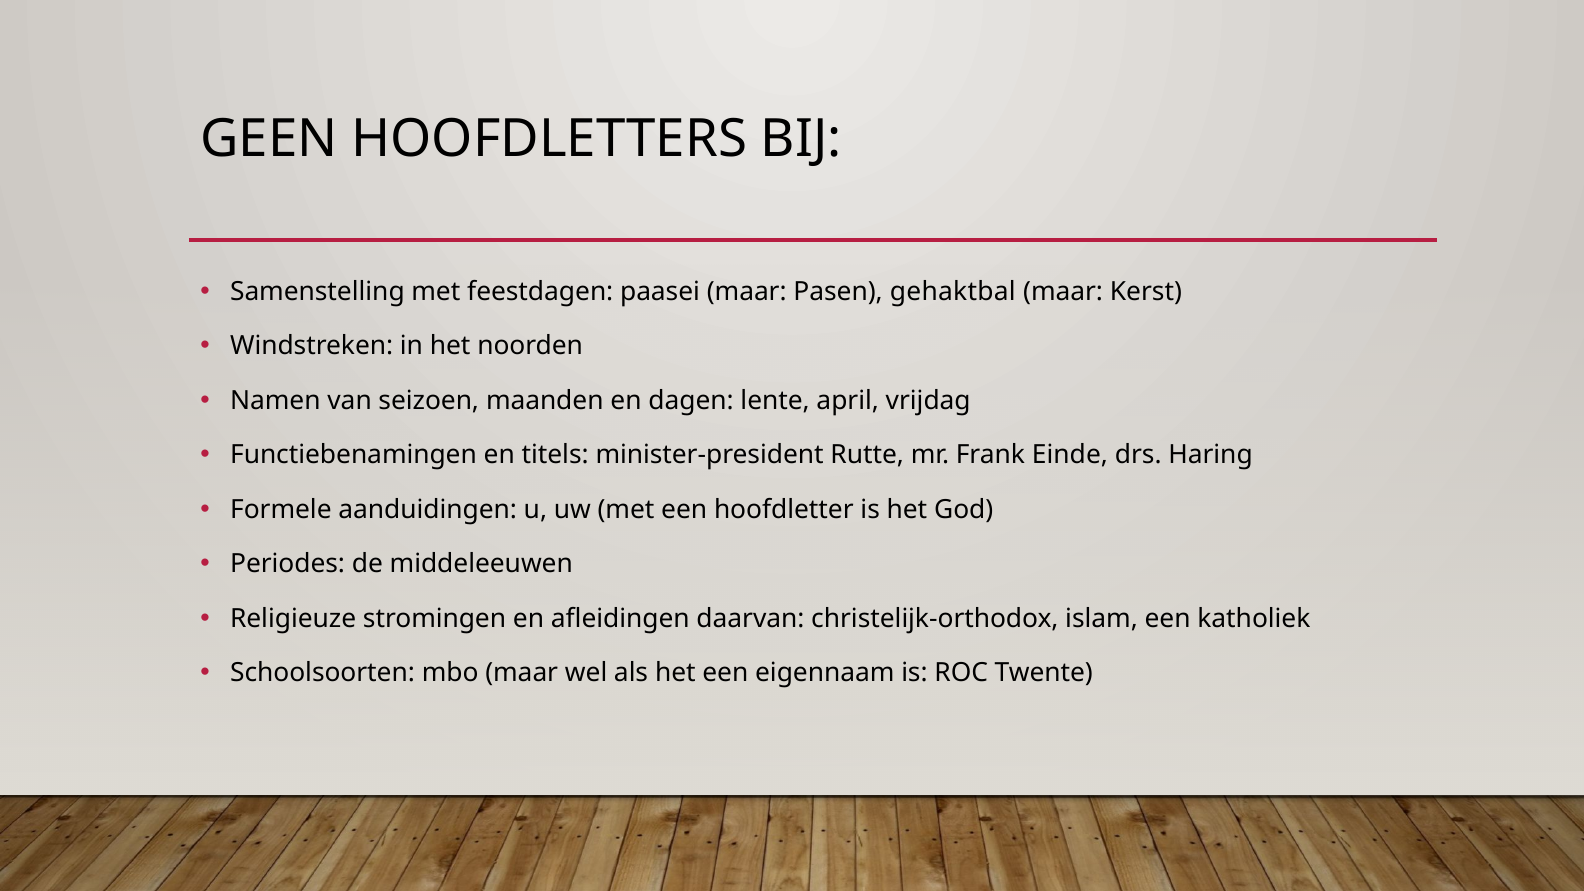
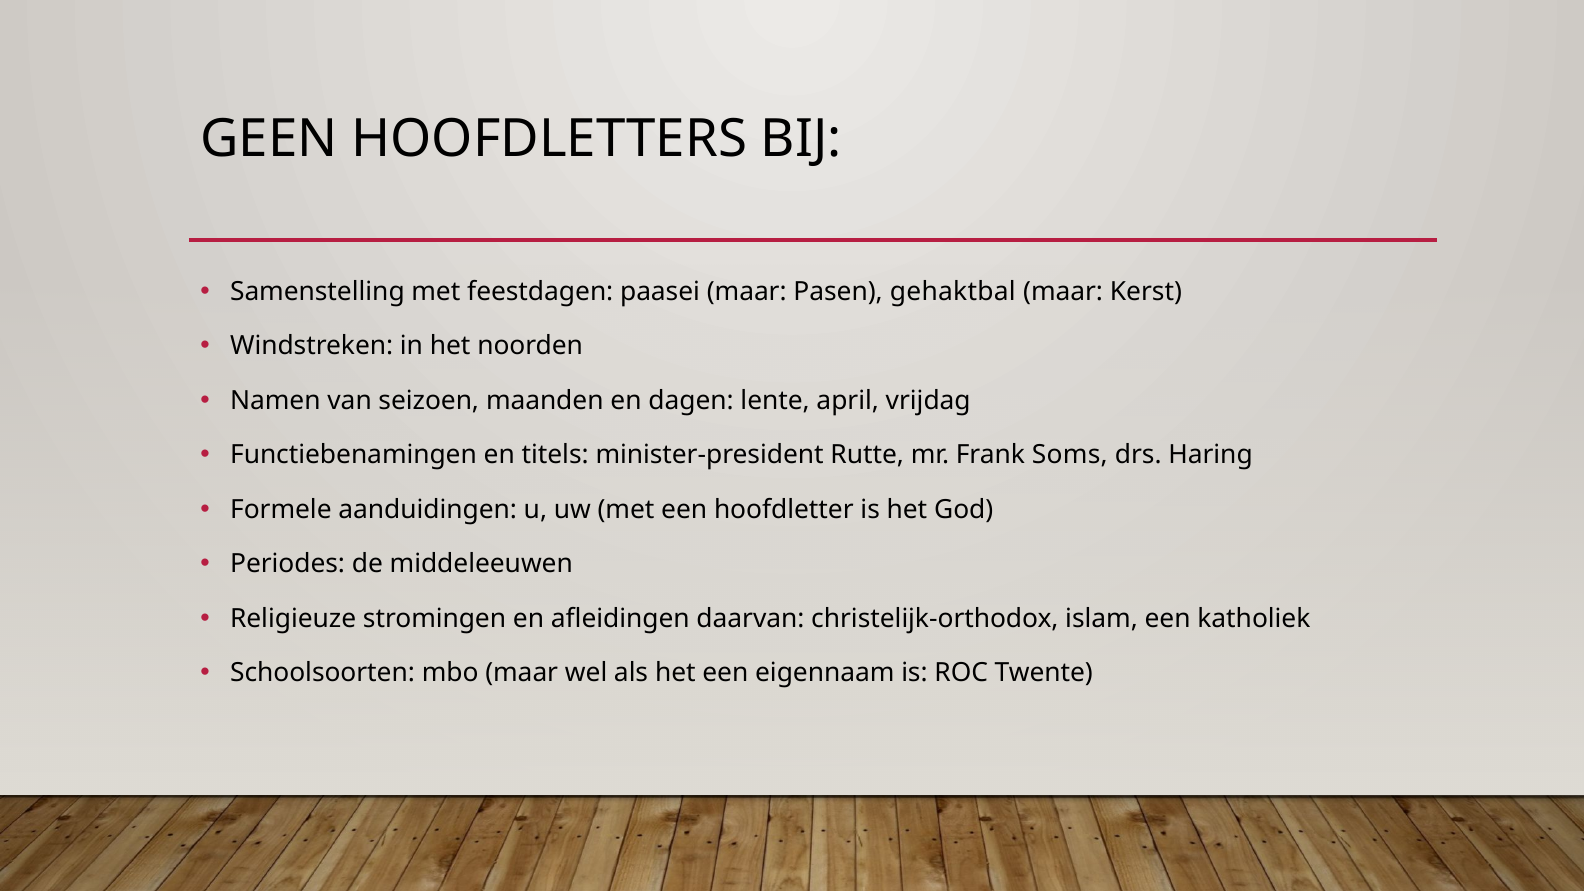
Einde: Einde -> Soms
